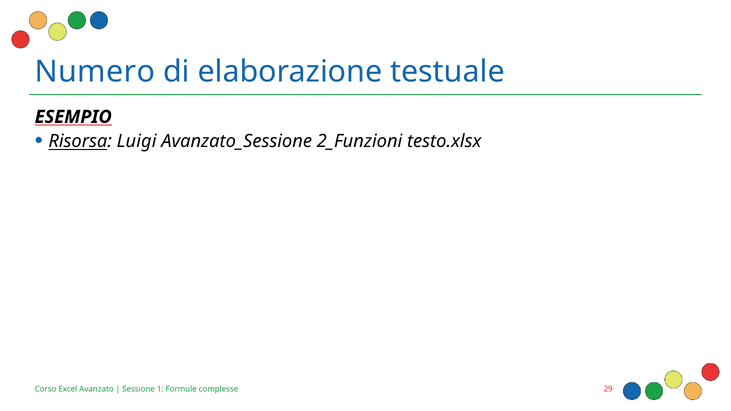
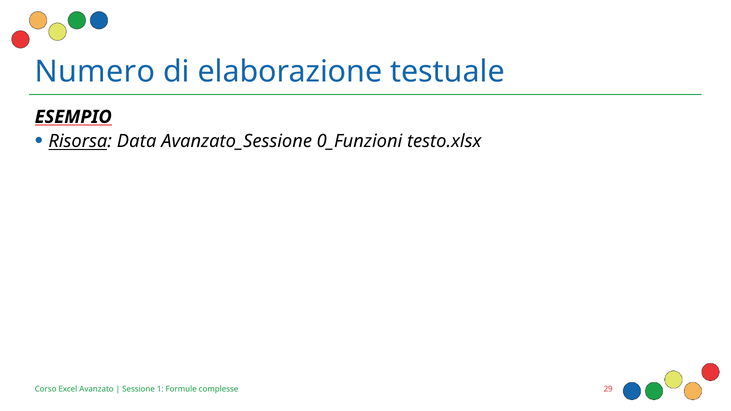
Luigi: Luigi -> Data
2_Funzioni: 2_Funzioni -> 0_Funzioni
